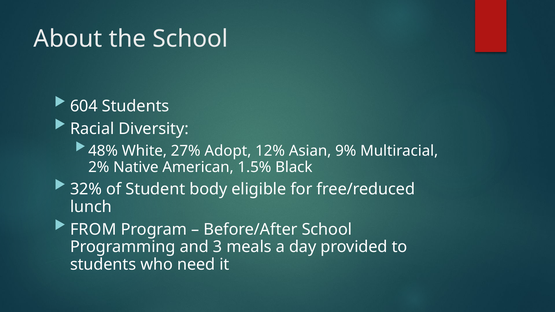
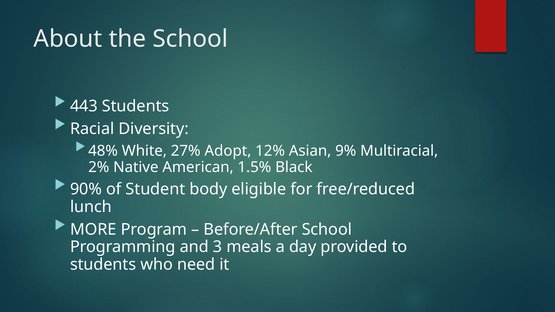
604: 604 -> 443
32%: 32% -> 90%
FROM: FROM -> MORE
